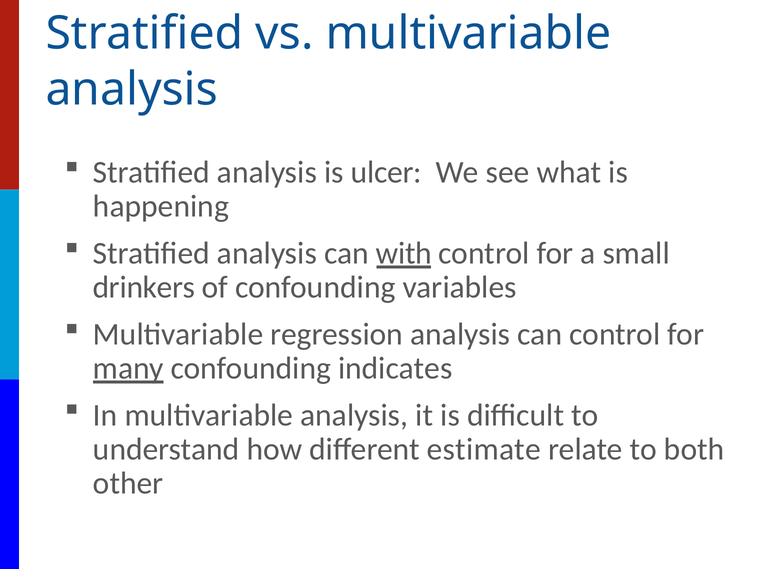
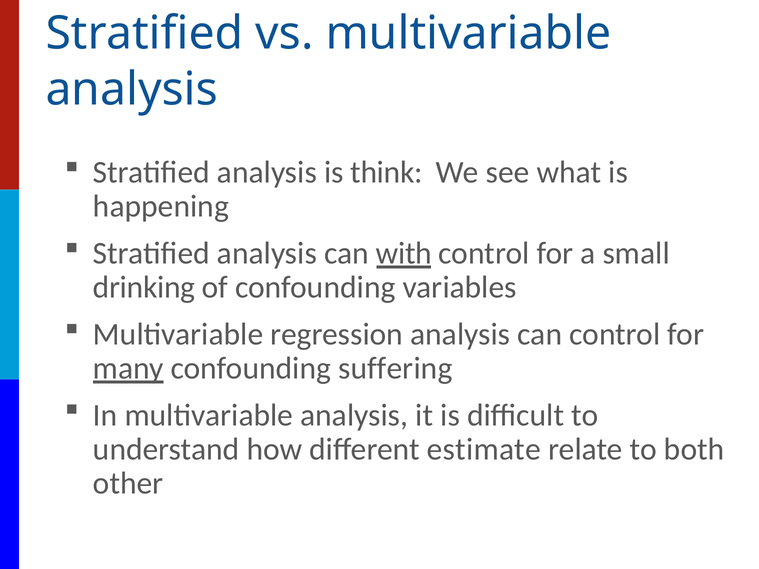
ulcer: ulcer -> think
drinkers: drinkers -> drinking
indicates: indicates -> suffering
